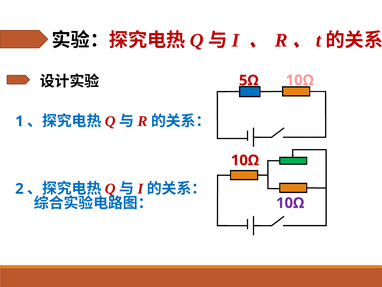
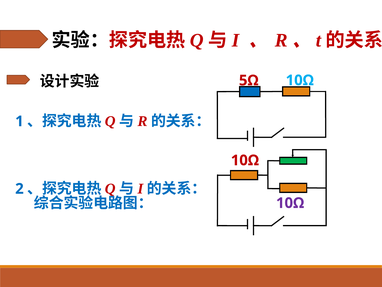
10Ω at (300, 80) colour: pink -> light blue
